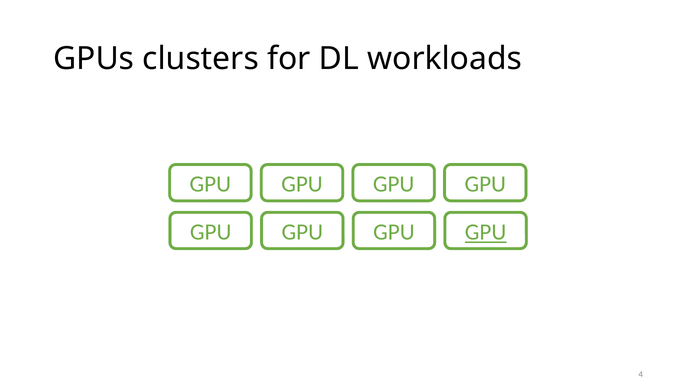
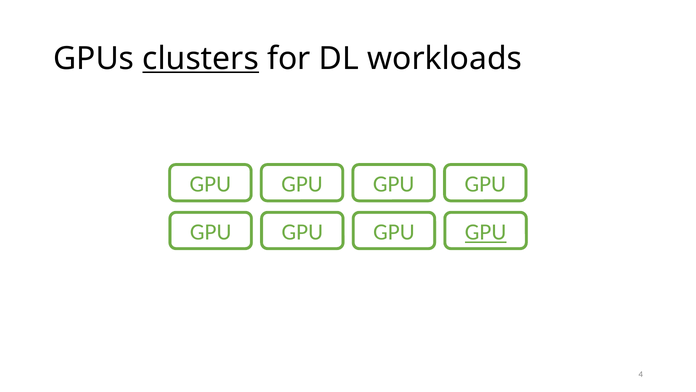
clusters underline: none -> present
